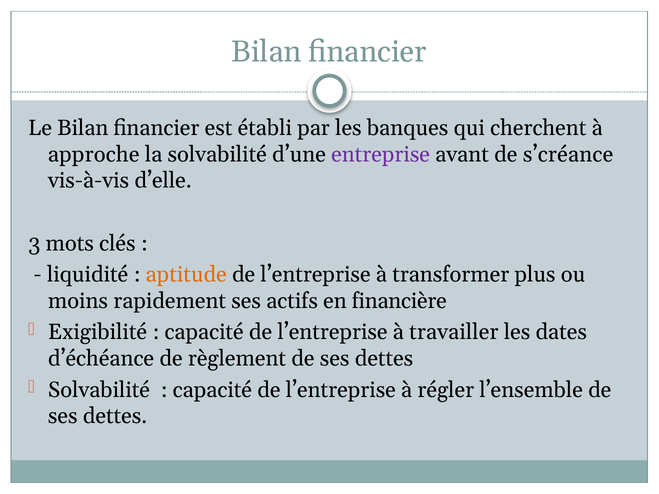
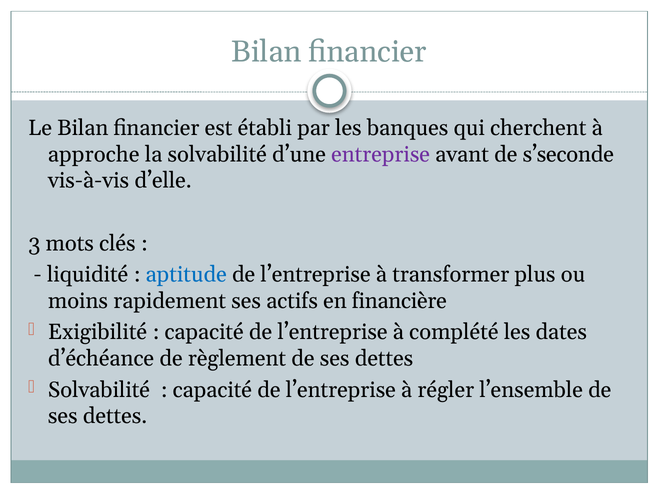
s’créance: s’créance -> s’seconde
aptitude colour: orange -> blue
travailler: travailler -> complété
